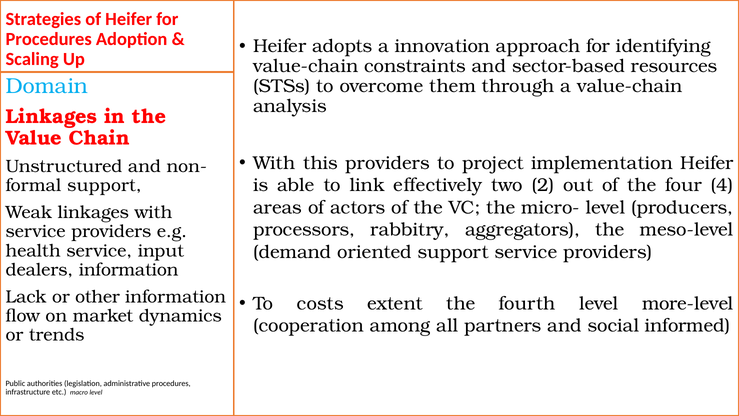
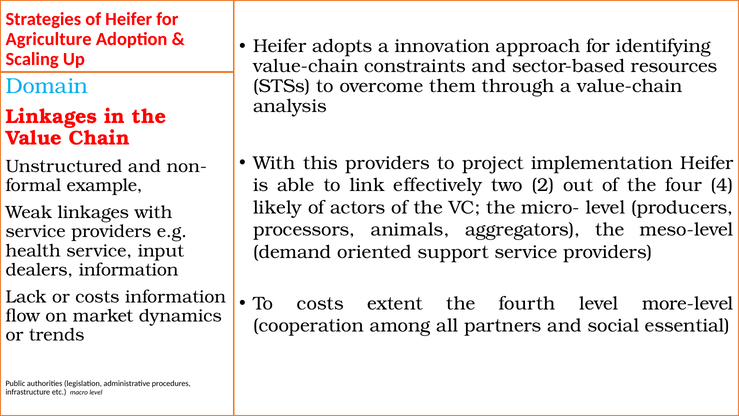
Procedures at (49, 39): Procedures -> Agriculture
support at (104, 185): support -> example
areas: areas -> likely
rabbitry: rabbitry -> animals
or other: other -> costs
informed: informed -> essential
